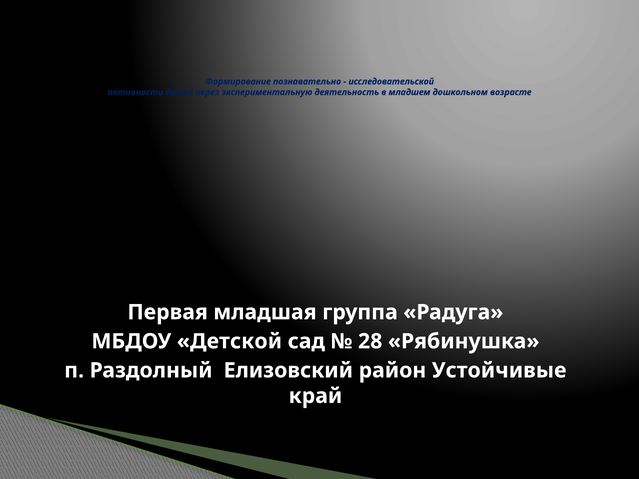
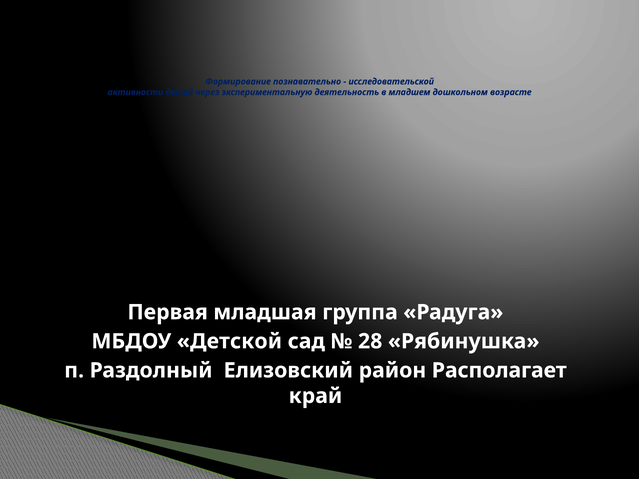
Устойчивые: Устойчивые -> Располагает
